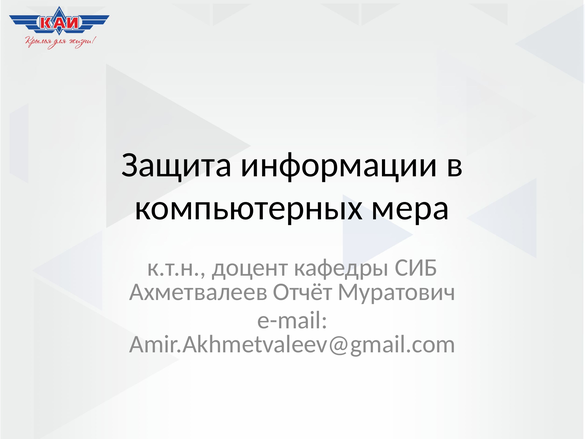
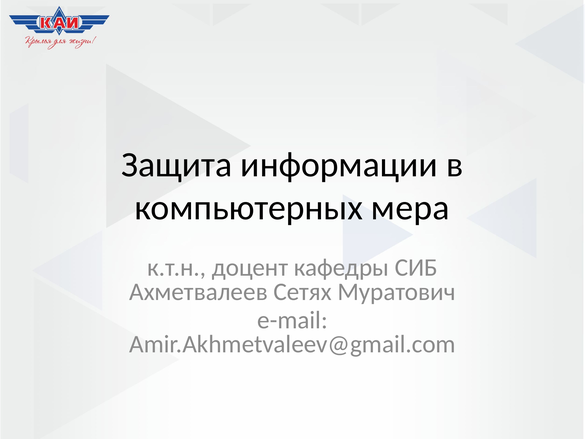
Отчёт: Отчёт -> Сетях
